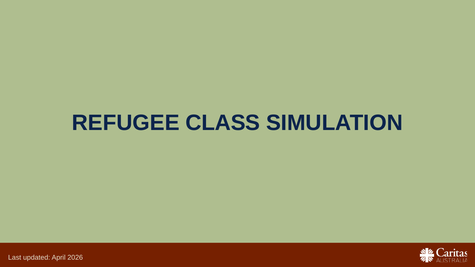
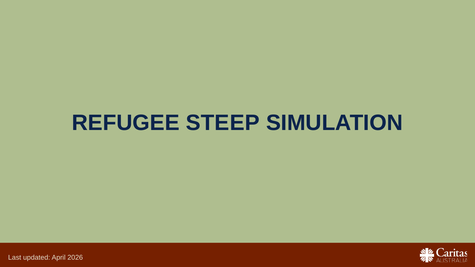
CLASS: CLASS -> STEEP
